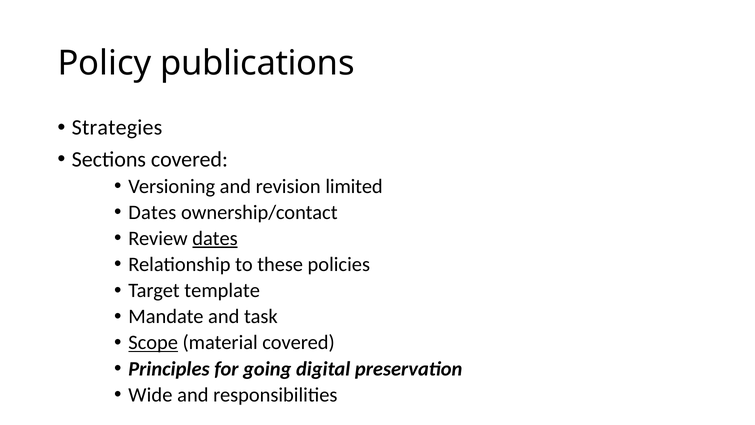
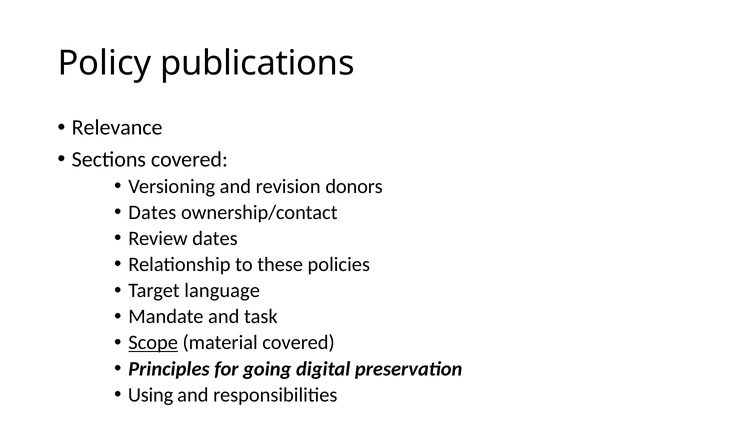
Strategies: Strategies -> Relevance
limited: limited -> donors
dates at (215, 238) underline: present -> none
template: template -> language
Wide: Wide -> Using
